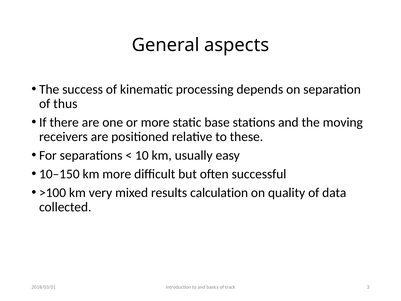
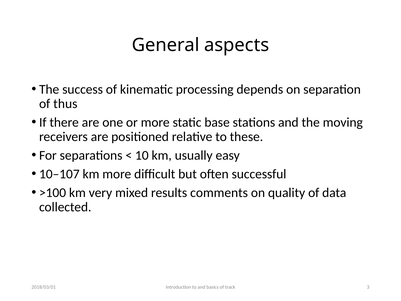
10–150: 10–150 -> 10–107
calculation: calculation -> comments
